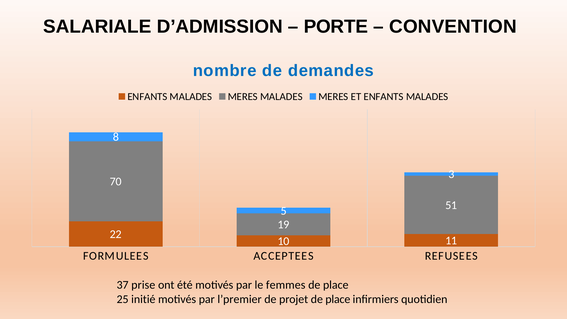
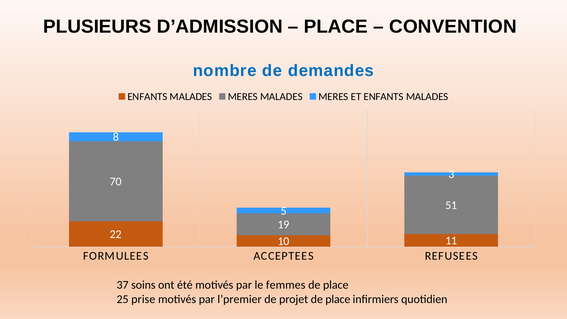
SALARIALE: SALARIALE -> PLUSIEURS
PORTE at (336, 27): PORTE -> PLACE
prise: prise -> soins
initié: initié -> prise
